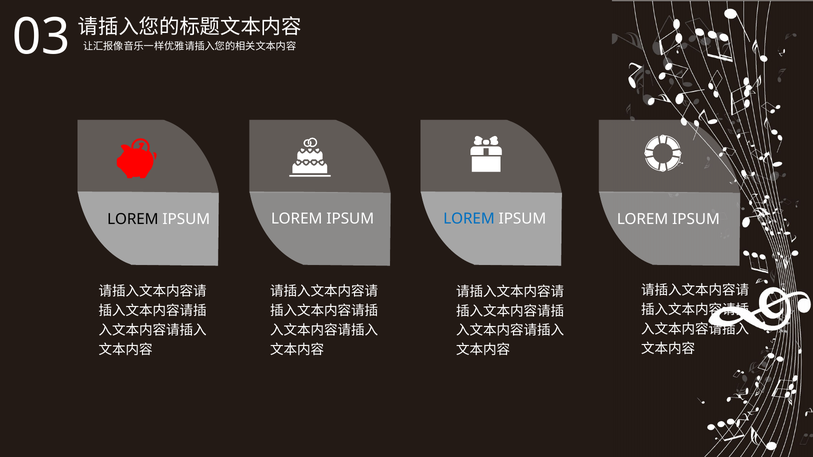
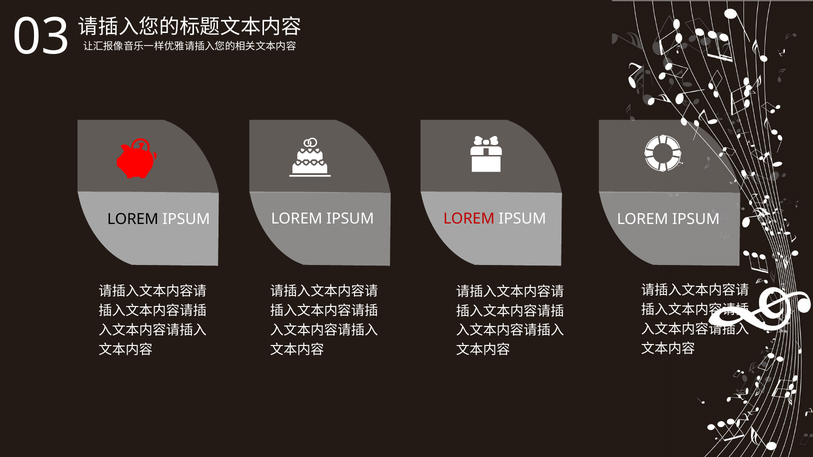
LOREM at (469, 219) colour: blue -> red
